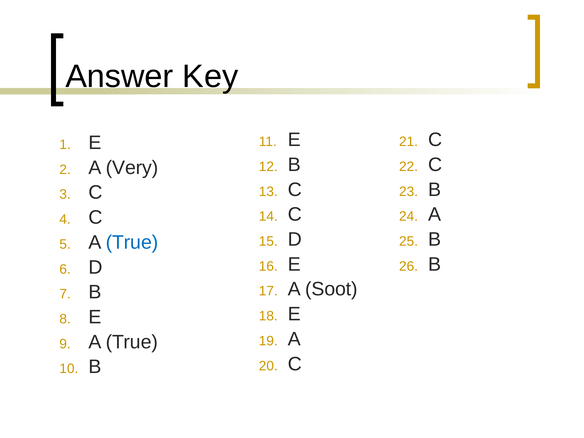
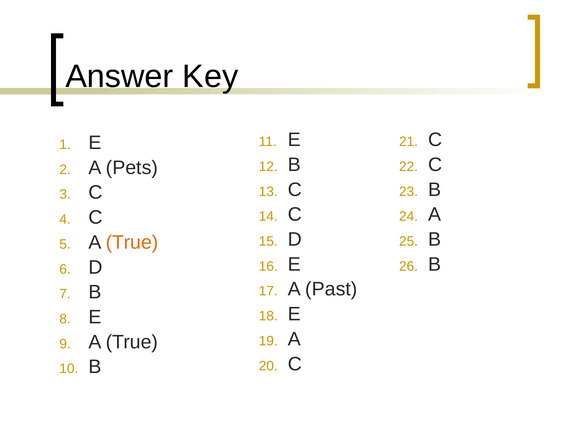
Very: Very -> Pets
True at (132, 242) colour: blue -> orange
Soot: Soot -> Past
